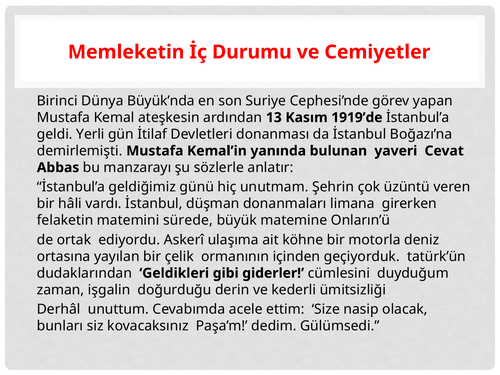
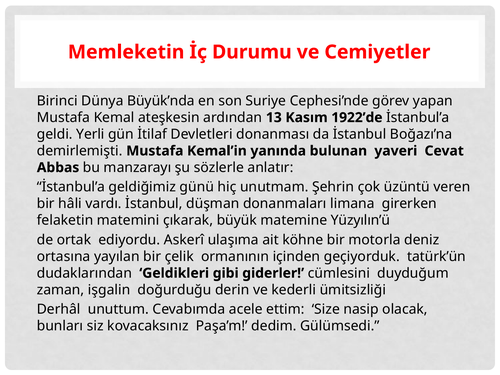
1919’de: 1919’de -> 1922’de
sürede: sürede -> çıkarak
Onların’ü: Onların’ü -> Yüzyılın’ü
